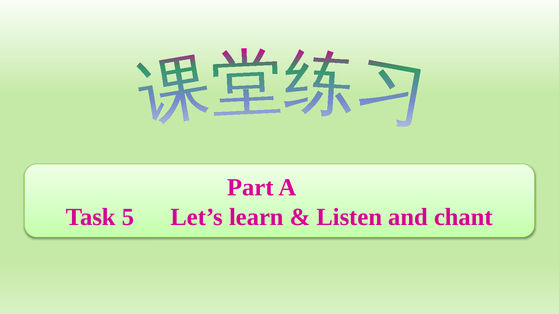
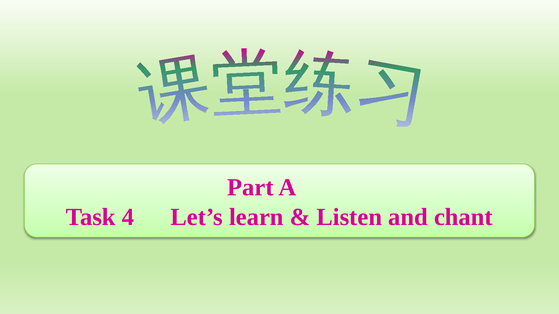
5: 5 -> 4
